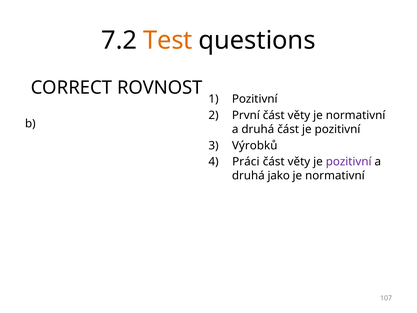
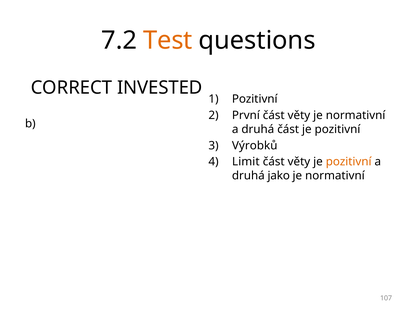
ROVNOST: ROVNOST -> INVESTED
Práci: Práci -> Limit
pozitivní at (349, 162) colour: purple -> orange
